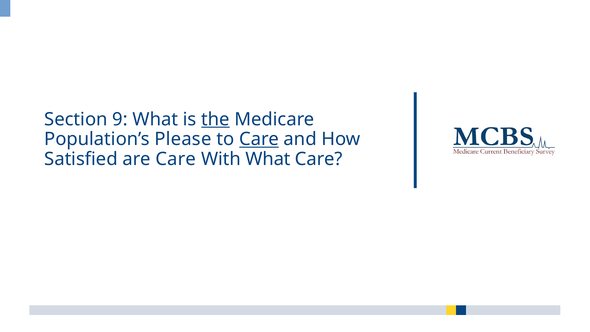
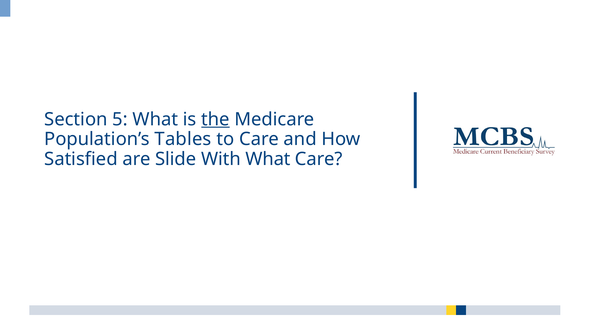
9: 9 -> 5
Please: Please -> Tables
Care at (259, 139) underline: present -> none
are Care: Care -> Slide
